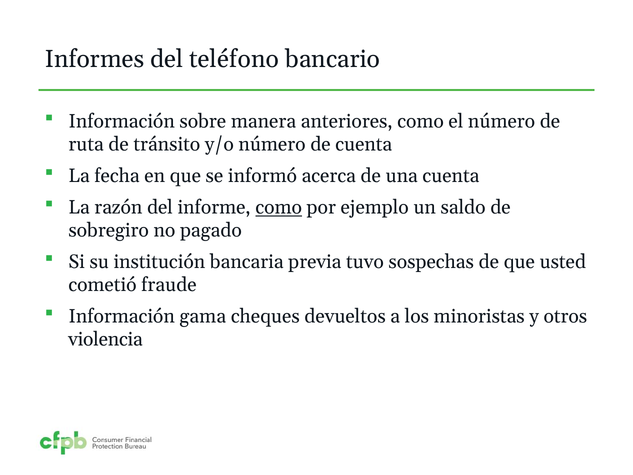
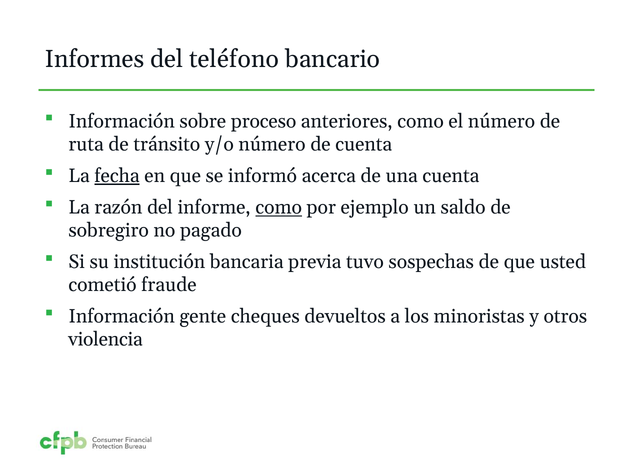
manera: manera -> proceso
fecha underline: none -> present
gama: gama -> gente
